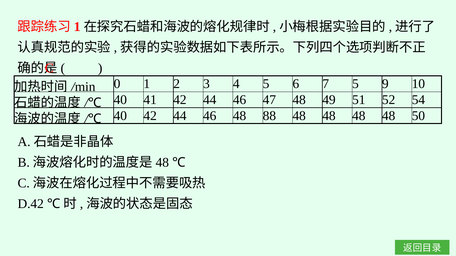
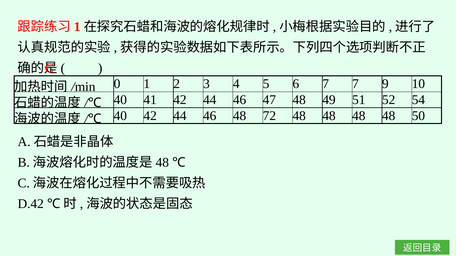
7 5: 5 -> 7
88: 88 -> 72
